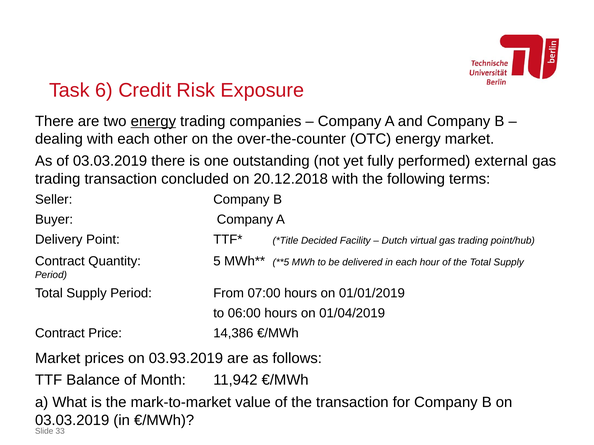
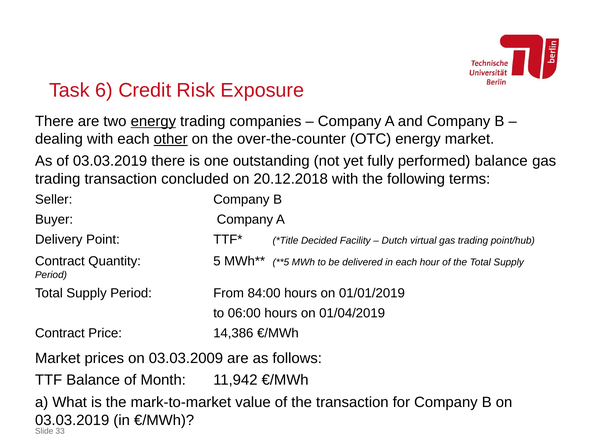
other underline: none -> present
performed external: external -> balance
07:00: 07:00 -> 84:00
03.93.2019: 03.93.2019 -> 03.03.2009
